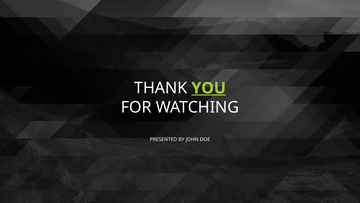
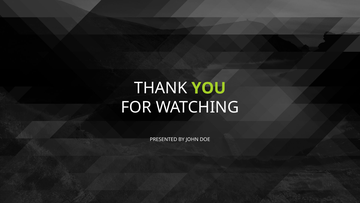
YOU underline: present -> none
